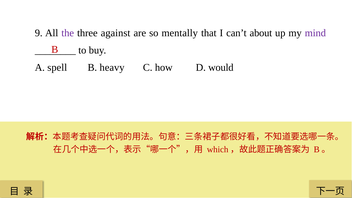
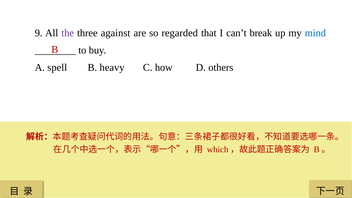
mentally: mentally -> regarded
about: about -> break
mind colour: purple -> blue
would: would -> others
